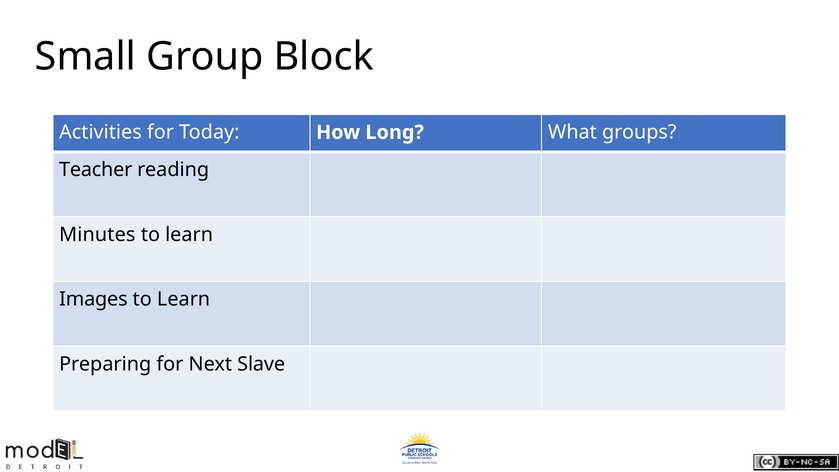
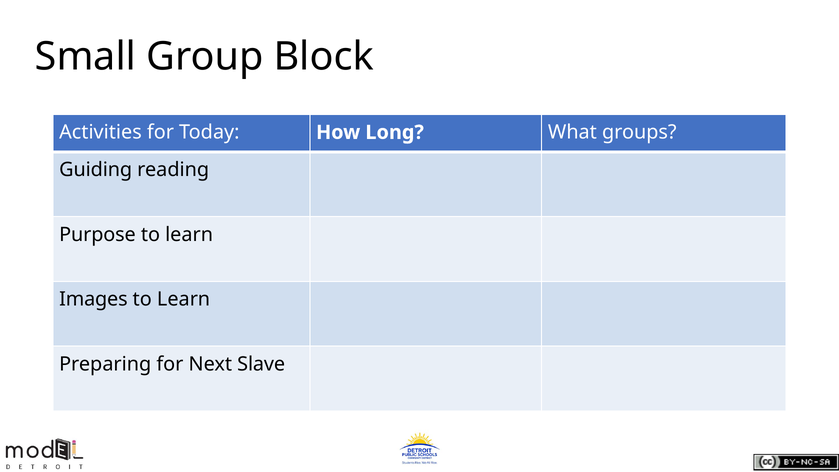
Teacher: Teacher -> Guiding
Minutes: Minutes -> Purpose
